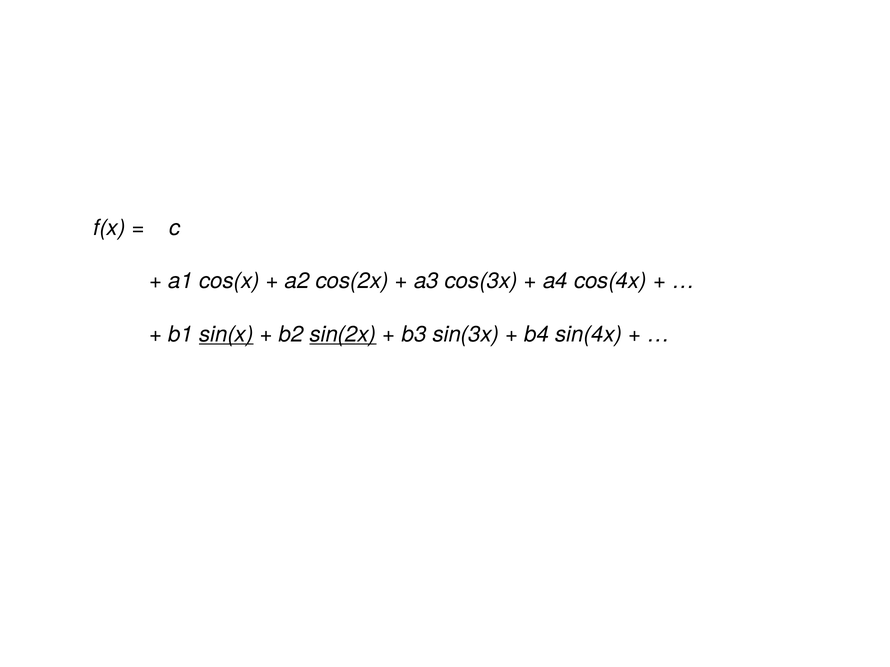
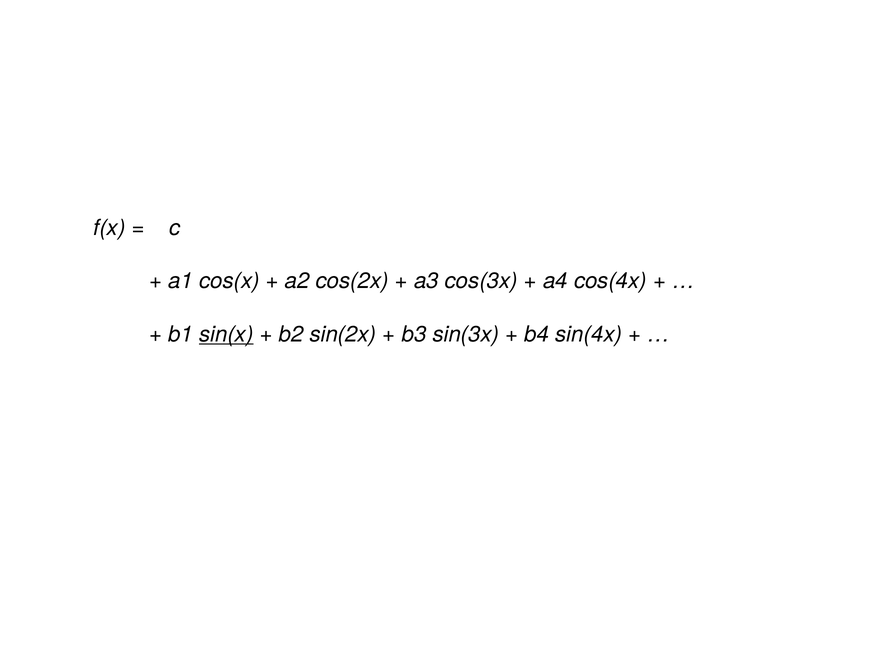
sin(2x underline: present -> none
